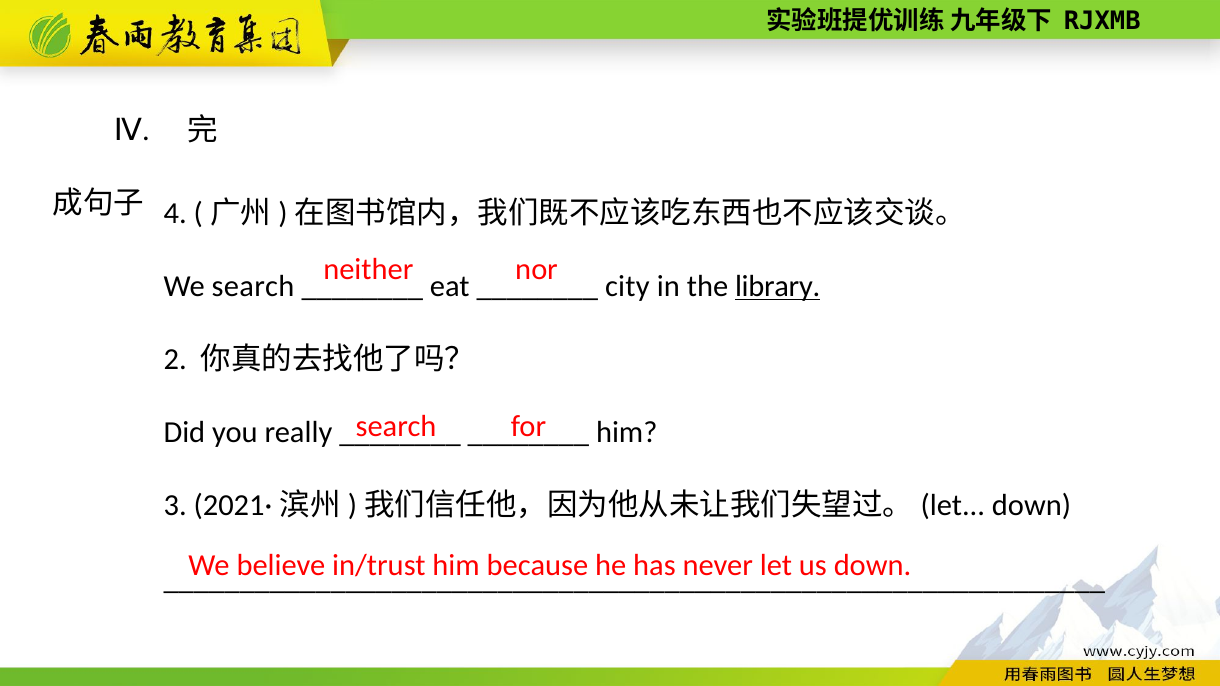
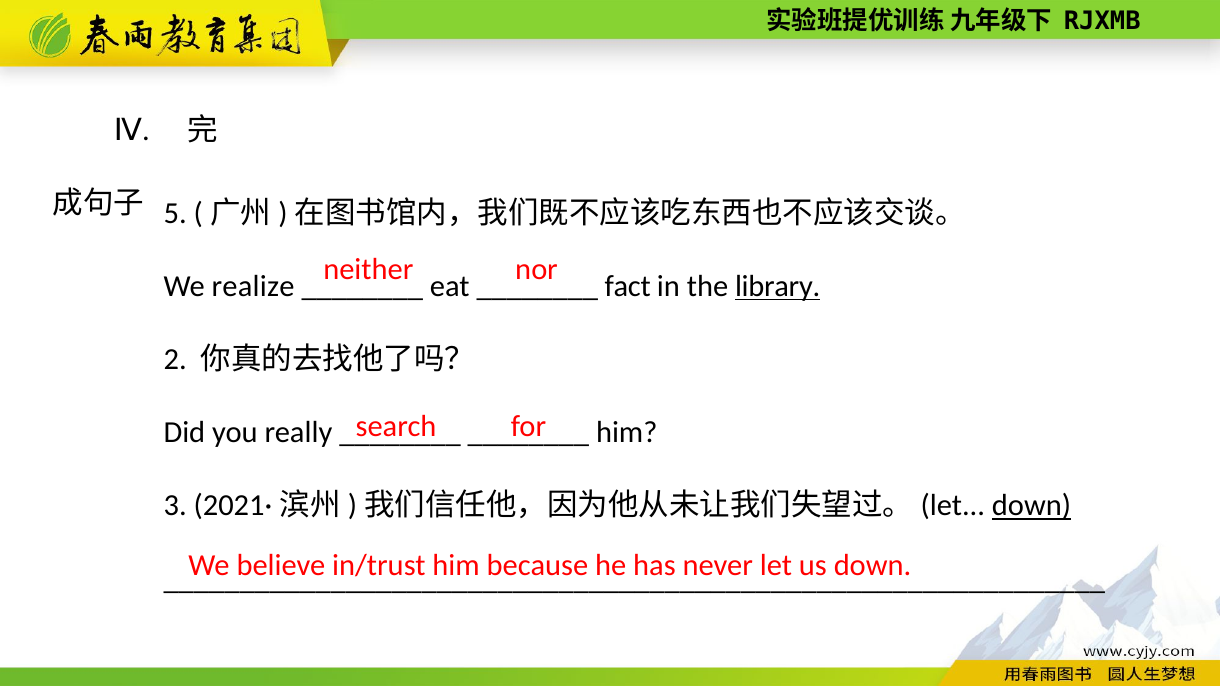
4: 4 -> 5
We search: search -> realize
city: city -> fact
down at (1031, 506) underline: none -> present
